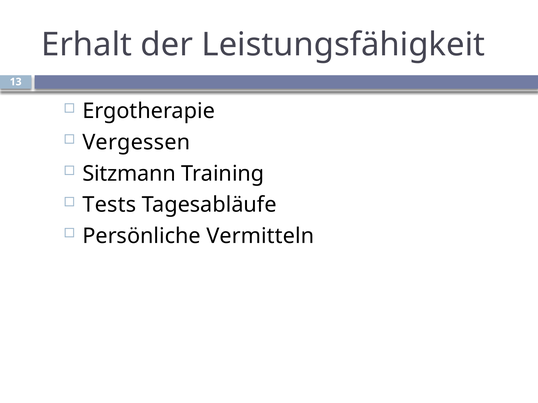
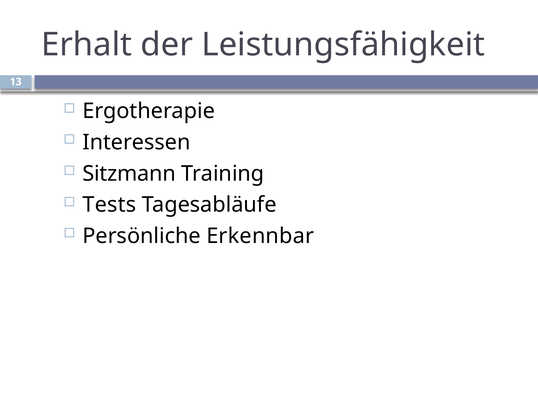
Vergessen: Vergessen -> Interessen
Vermitteln: Vermitteln -> Erkennbar
